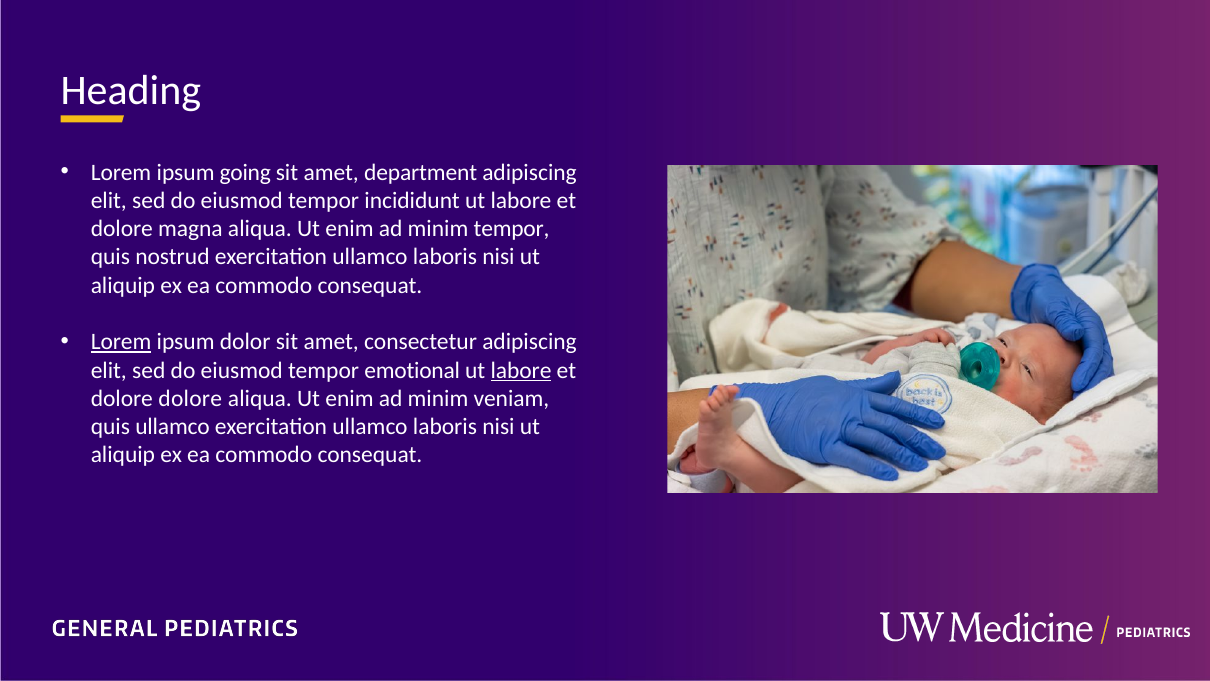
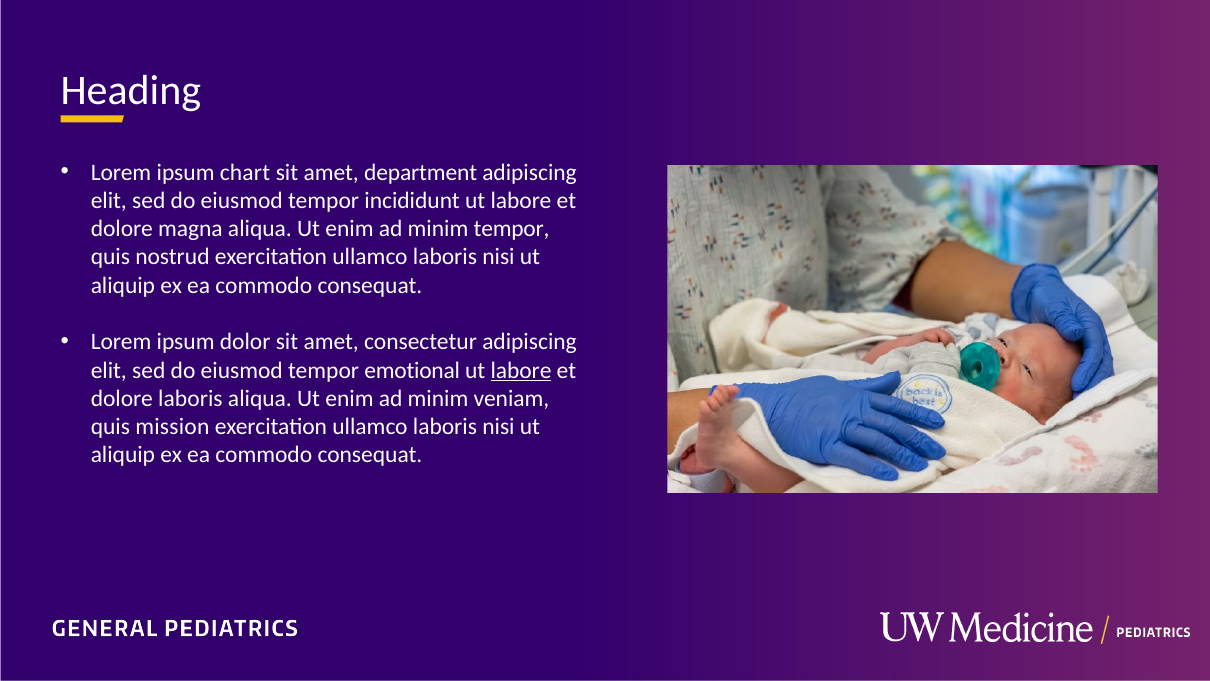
going: going -> chart
Lorem at (121, 342) underline: present -> none
dolore dolore: dolore -> laboris
quis ullamco: ullamco -> mission
